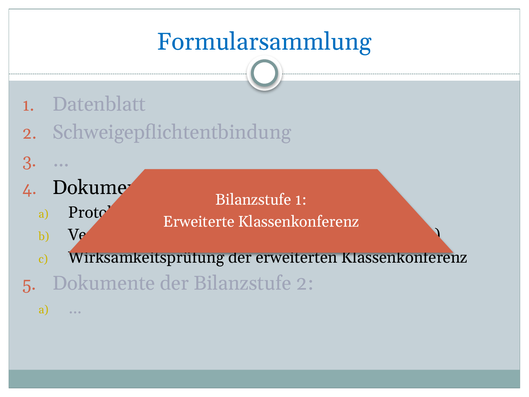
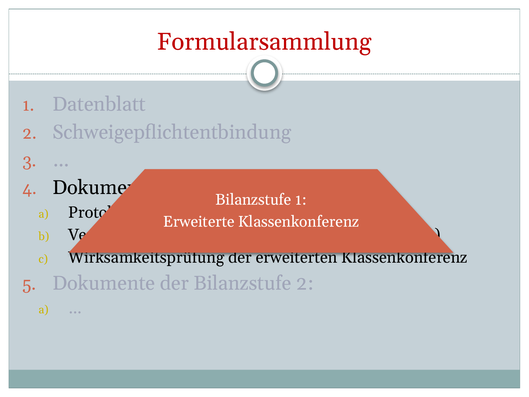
Formularsammlung colour: blue -> red
